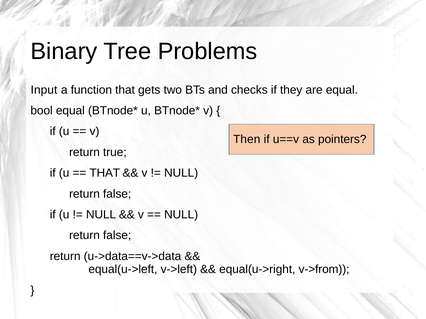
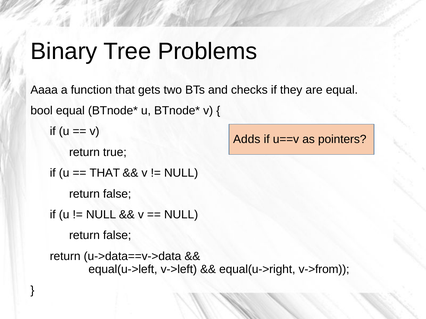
Input: Input -> Aaaa
Then: Then -> Adds
